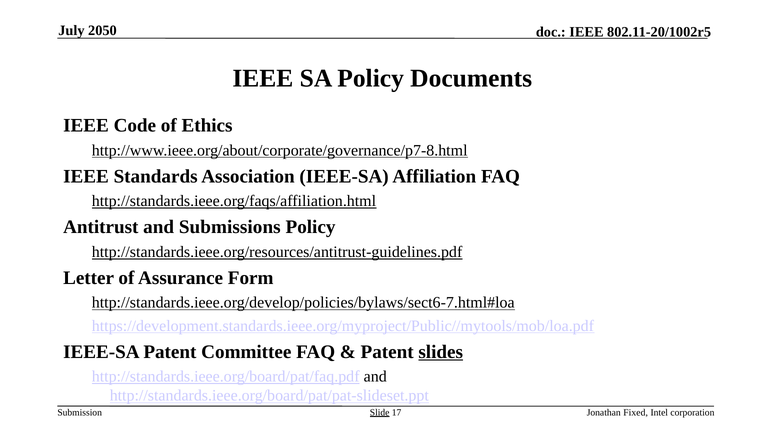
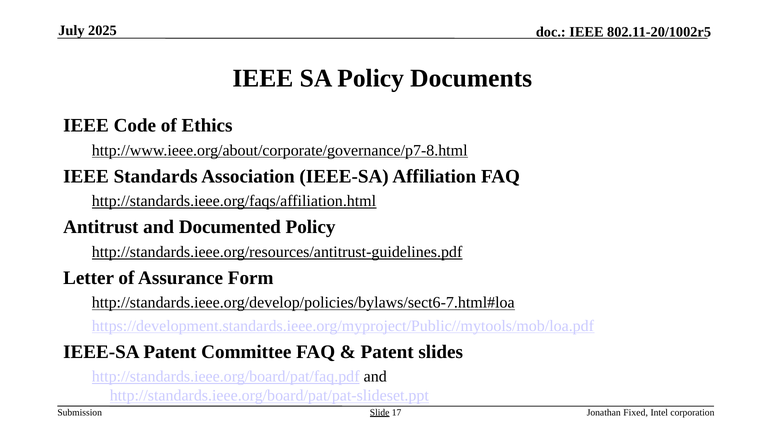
2050: 2050 -> 2025
Submissions: Submissions -> Documented
slides underline: present -> none
